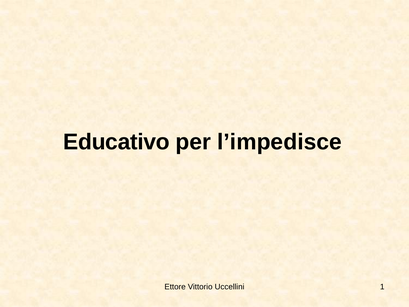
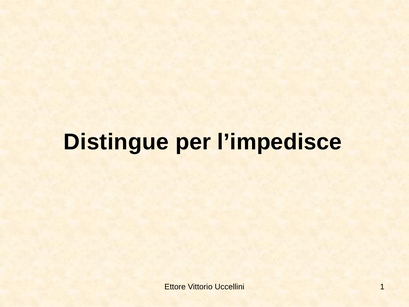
Educativo: Educativo -> Distingue
